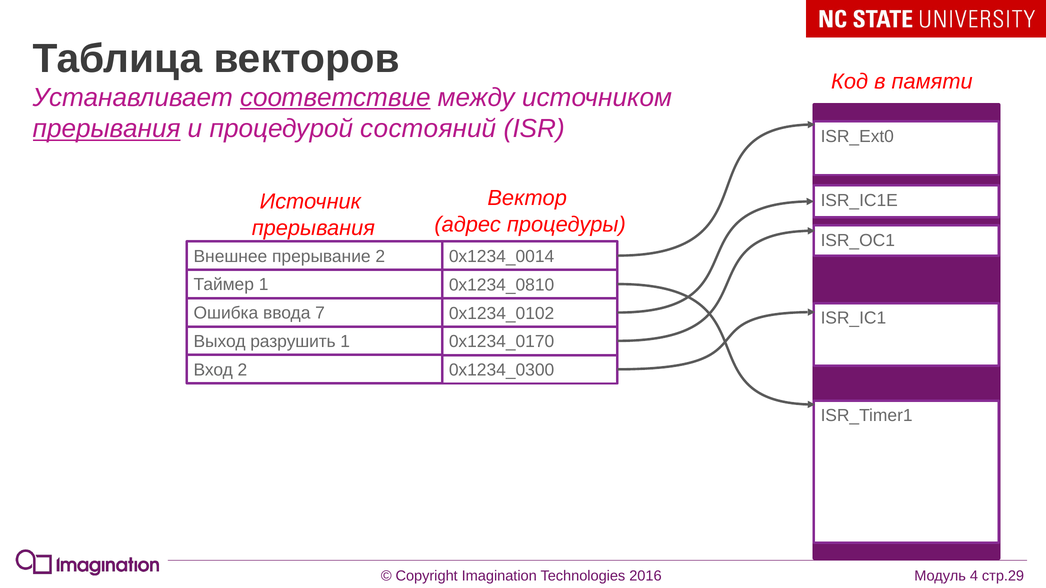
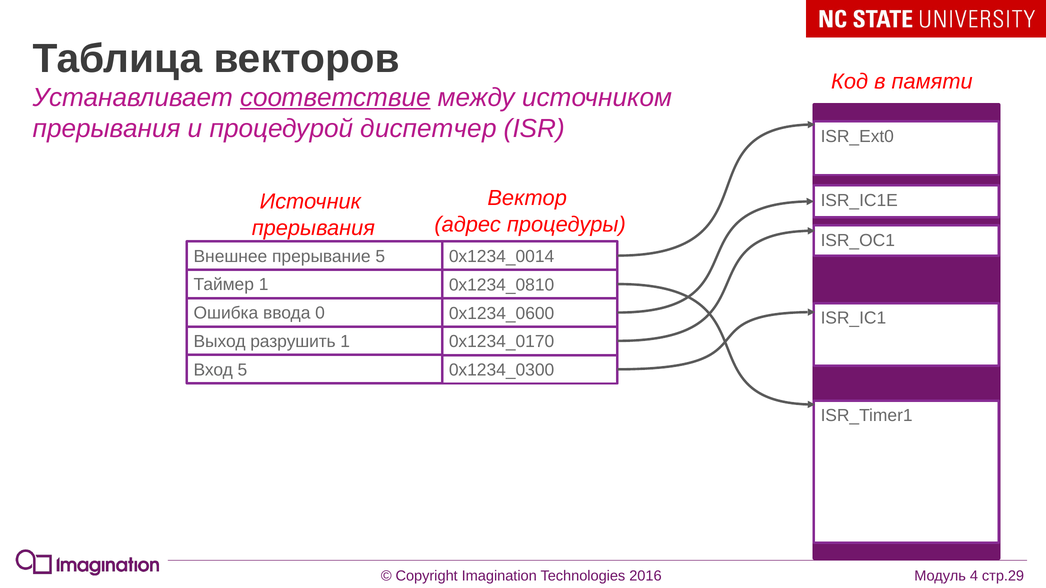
прерывания at (107, 129) underline: present -> none
состояний: состояний -> диспетчер
прерывание 2: 2 -> 5
7: 7 -> 0
0x1234_0102: 0x1234_0102 -> 0x1234_0600
Вход 2: 2 -> 5
